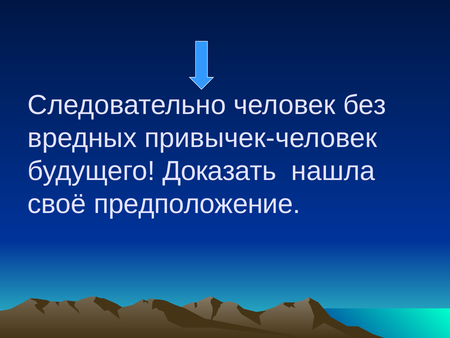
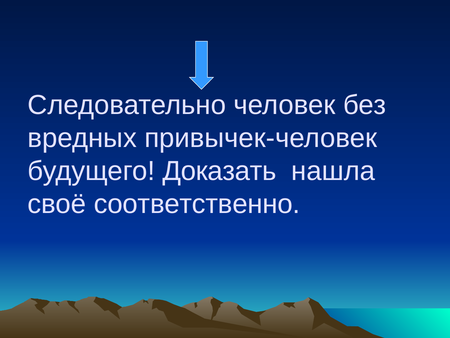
предположение: предположение -> соответственно
